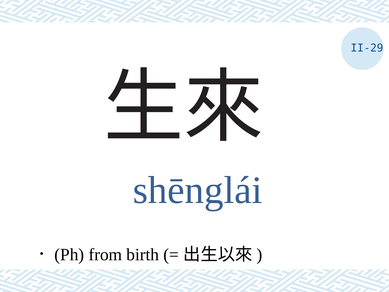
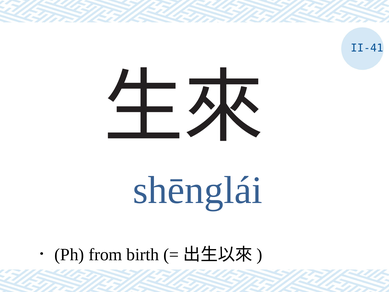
II-29: II-29 -> II-41
